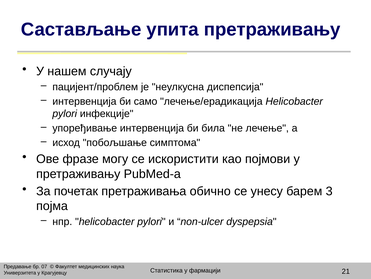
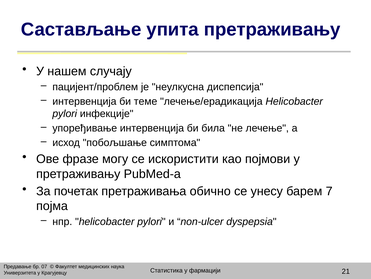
само: само -> теме
3: 3 -> 7
